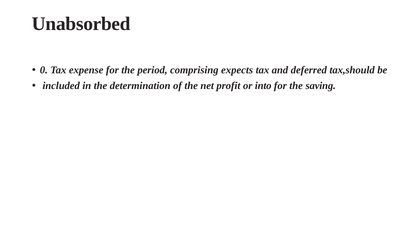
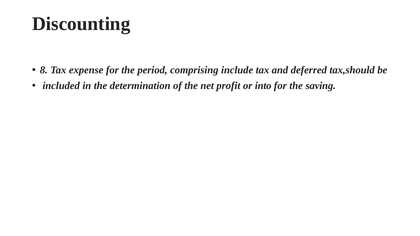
Unabsorbed: Unabsorbed -> Discounting
0: 0 -> 8
expects: expects -> include
